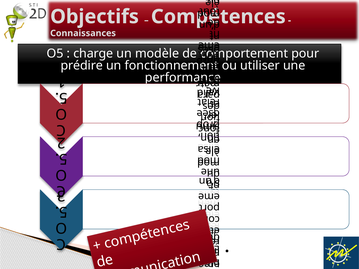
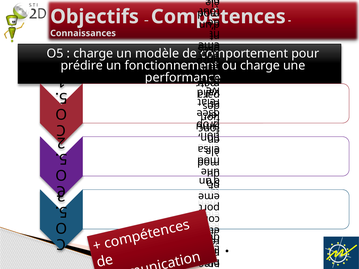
ou utiliser: utiliser -> charge
